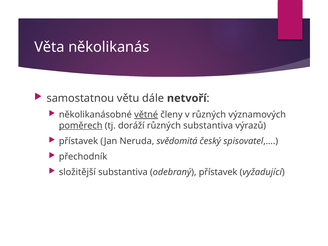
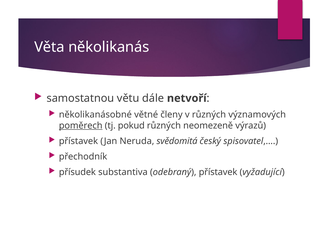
větné underline: present -> none
doráží: doráží -> pokud
různých substantiva: substantiva -> neomezeně
složitější: složitější -> přísudek
